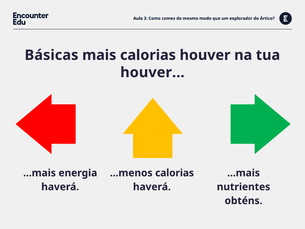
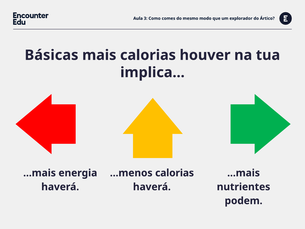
houver at (152, 72): houver -> implica
obténs: obténs -> podem
